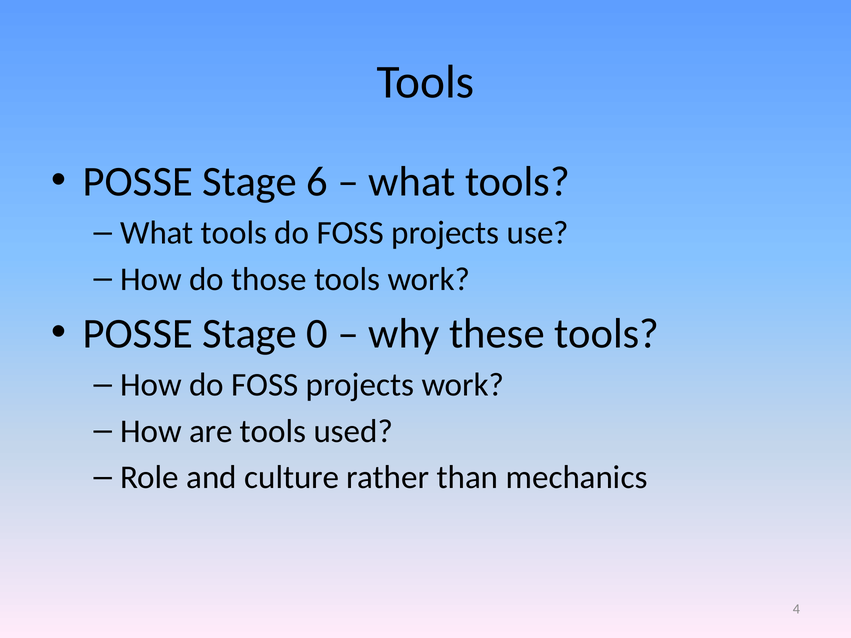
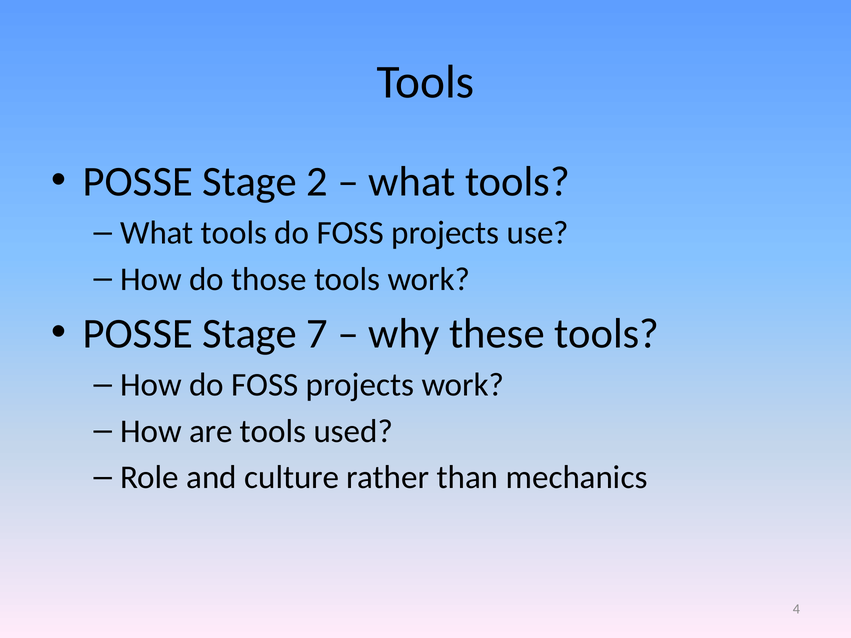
6: 6 -> 2
0: 0 -> 7
